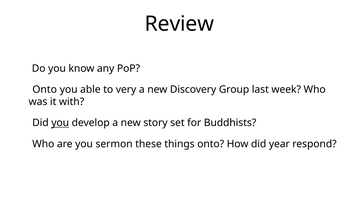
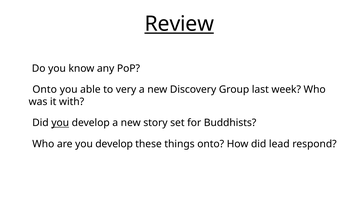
Review underline: none -> present
are you sermon: sermon -> develop
year: year -> lead
